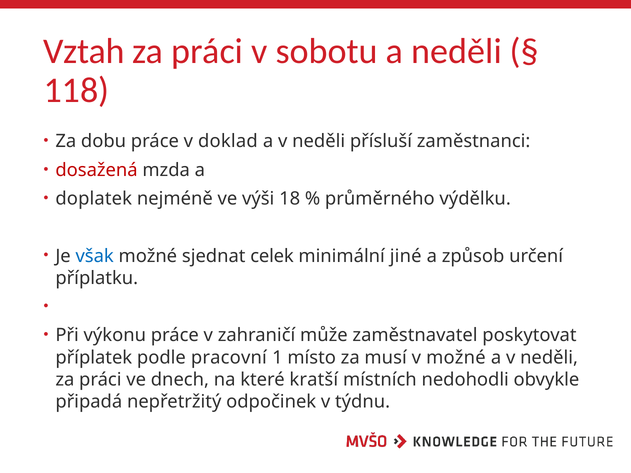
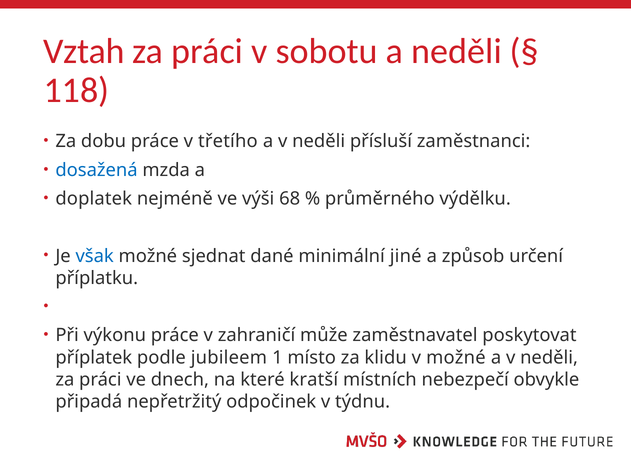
doklad: doklad -> třetího
dosažená colour: red -> blue
18: 18 -> 68
celek: celek -> dané
pracovní: pracovní -> jubileem
musí: musí -> klidu
nedohodli: nedohodli -> nebezpečí
